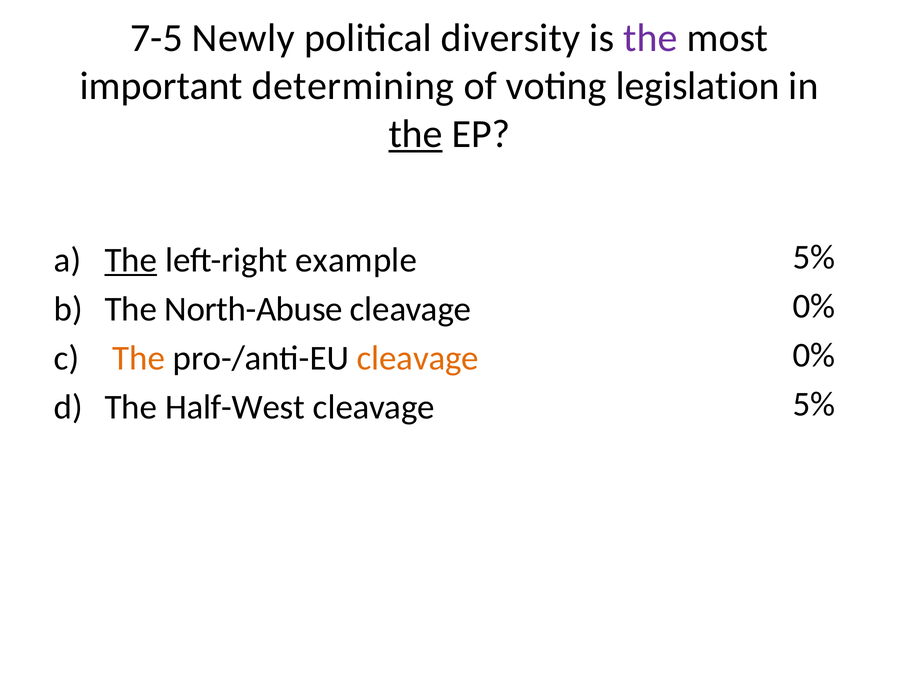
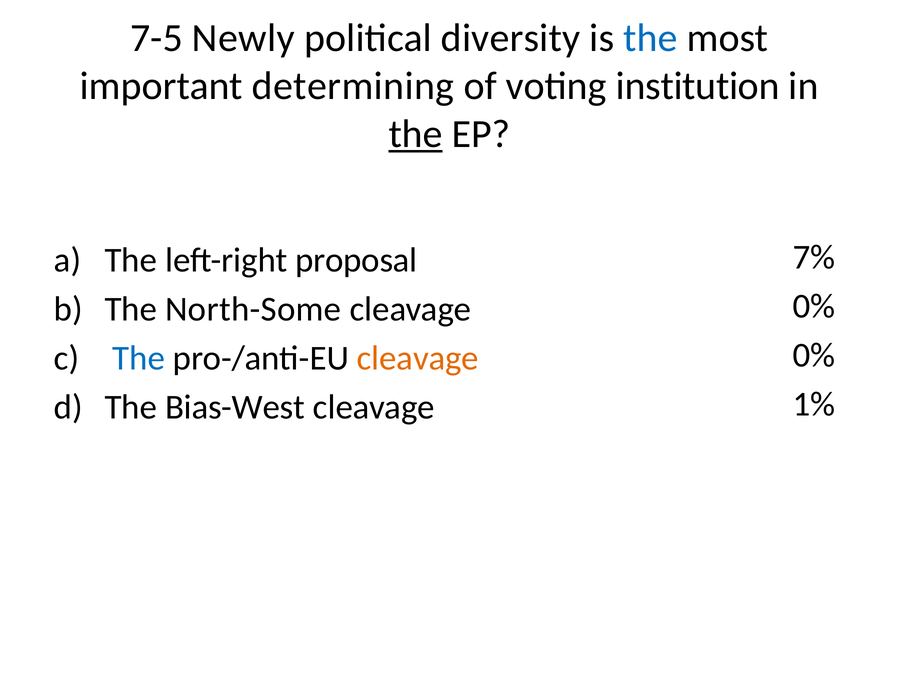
the at (650, 38) colour: purple -> blue
legislation: legislation -> institution
5% at (814, 257): 5% -> 7%
The at (131, 260) underline: present -> none
example: example -> proposal
North-Abuse: North-Abuse -> North-Some
The at (139, 358) colour: orange -> blue
5% at (814, 404): 5% -> 1%
Half-West: Half-West -> Bias-West
